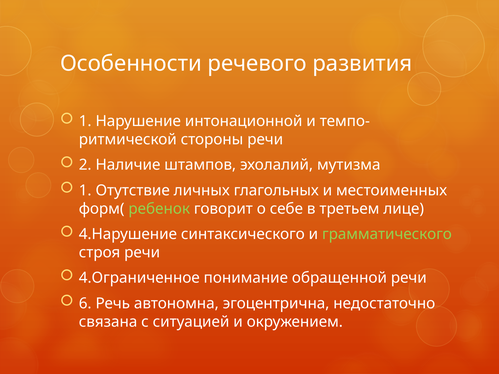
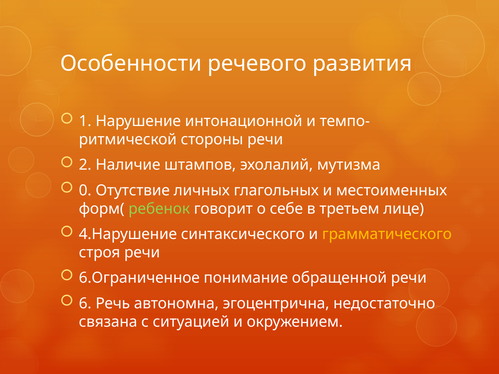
1 at (85, 191): 1 -> 0
грамматического colour: light green -> yellow
4.Ограниченное: 4.Ограниченное -> 6.Ограниченное
